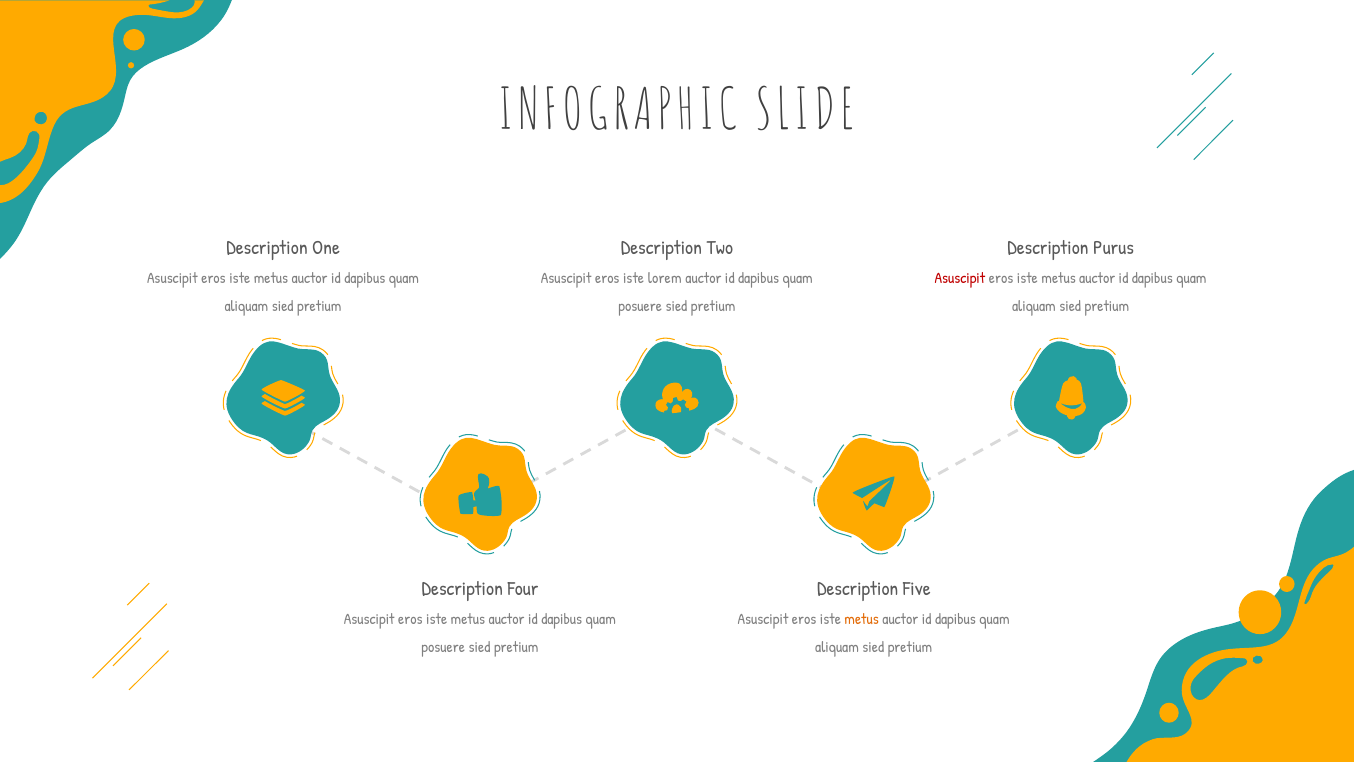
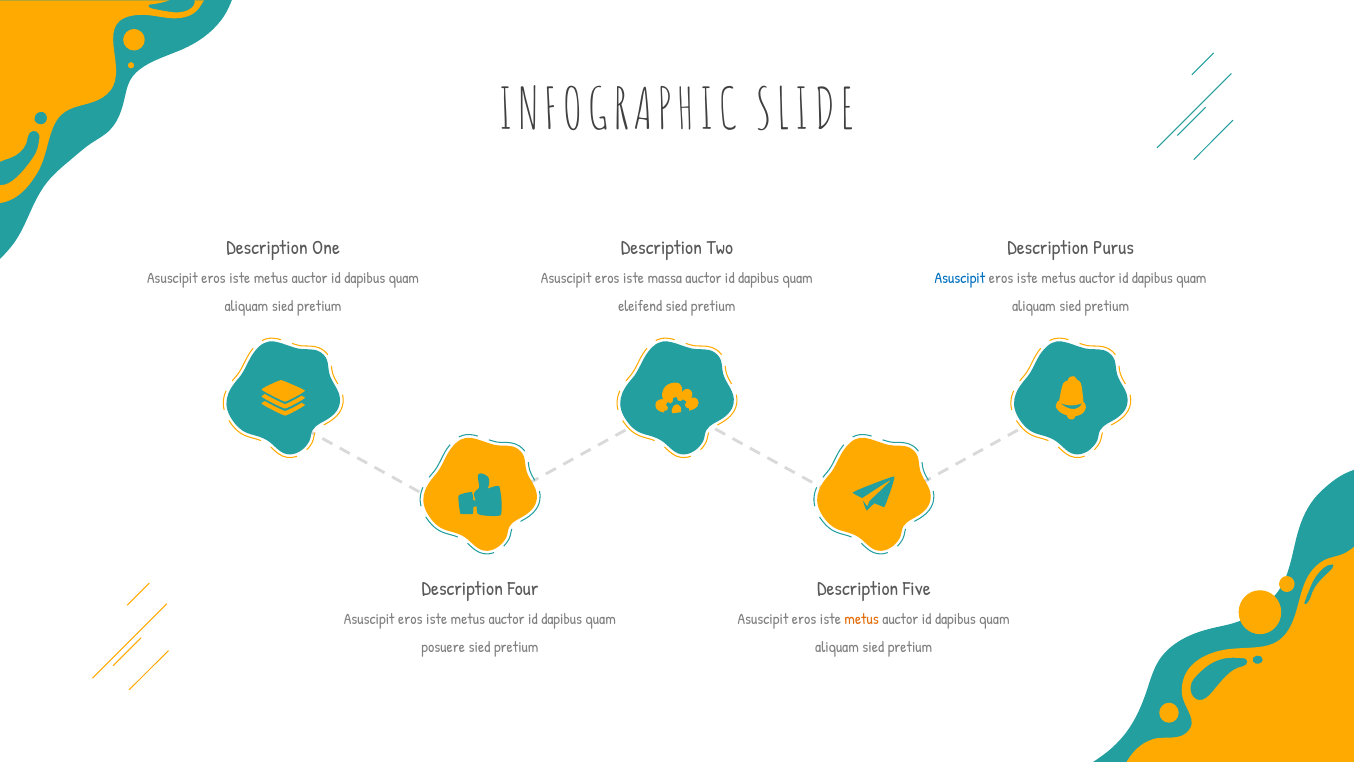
lorem: lorem -> massa
Asuscipit at (960, 279) colour: red -> blue
posuere at (640, 306): posuere -> eleifend
